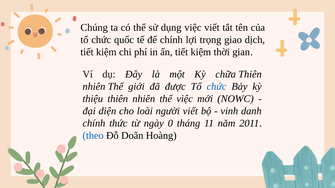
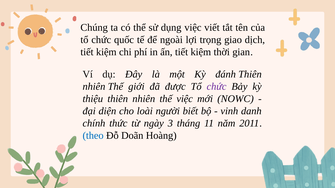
để chính: chính -> ngoài
chữa: chữa -> đánh
chức at (217, 87) colour: blue -> purple
người viết: viết -> biết
0: 0 -> 3
